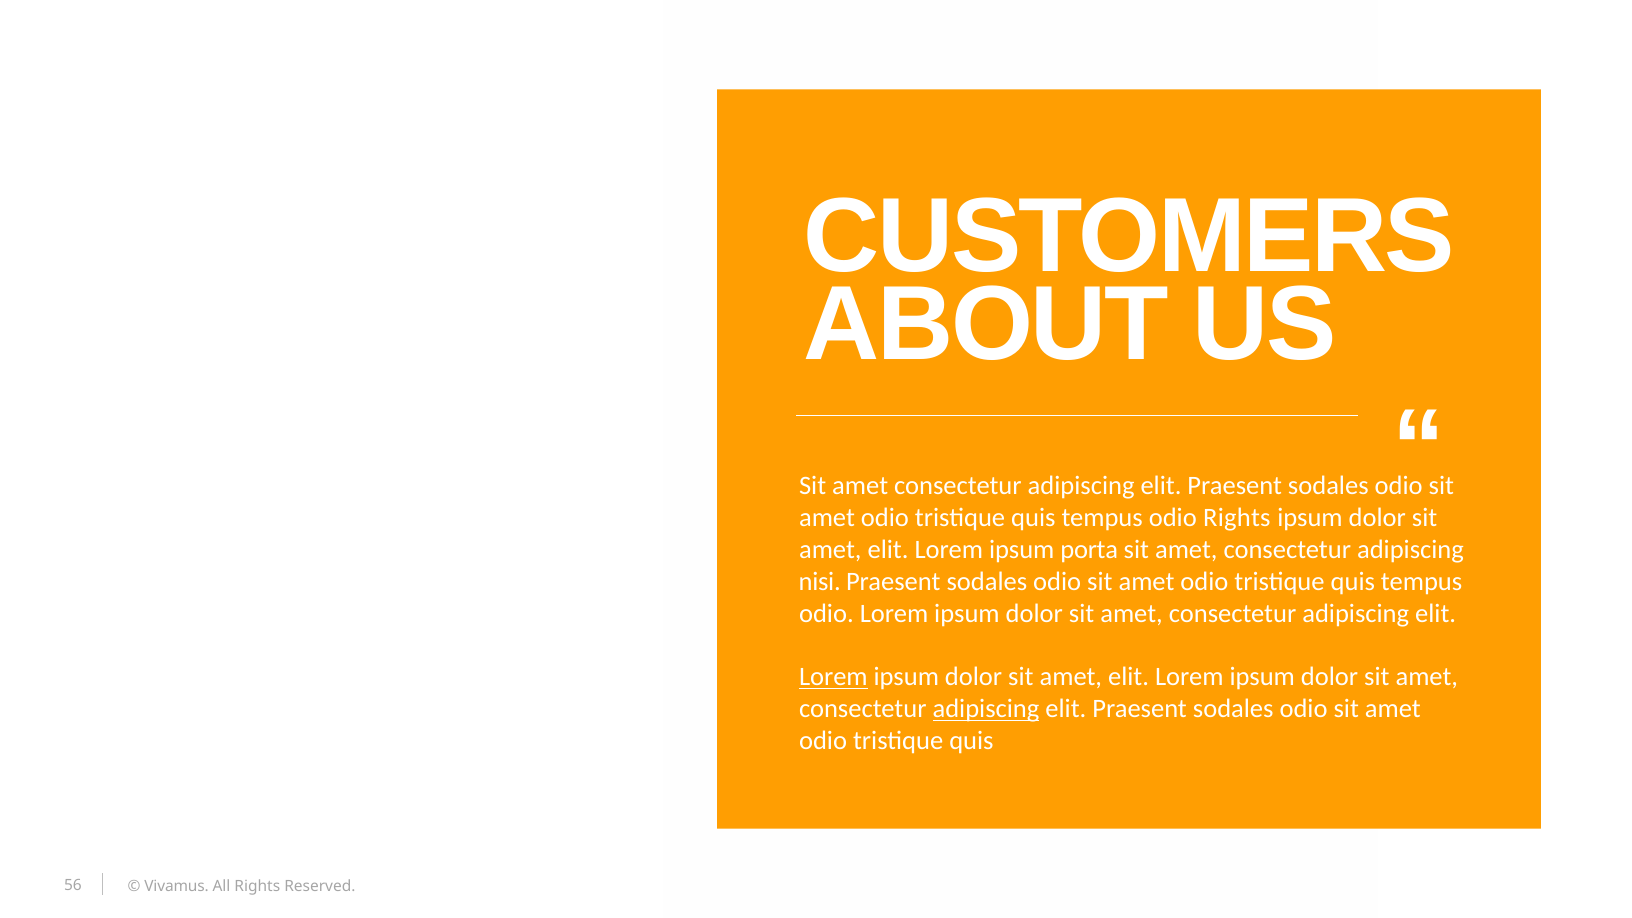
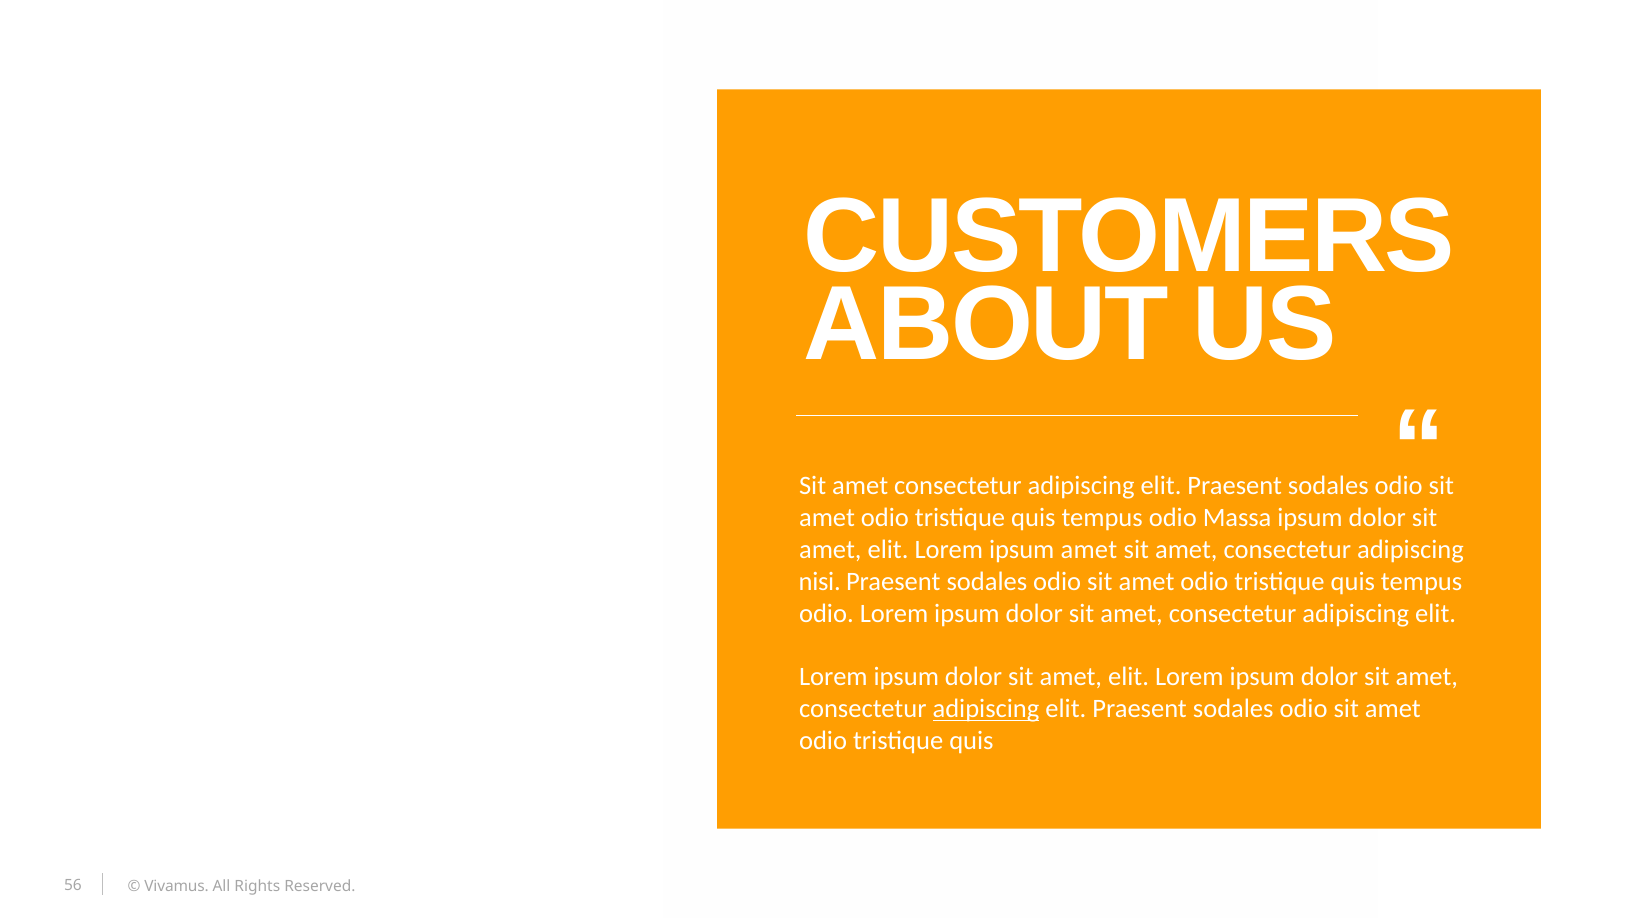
odio Rights: Rights -> Massa
ipsum porta: porta -> amet
Lorem at (833, 677) underline: present -> none
